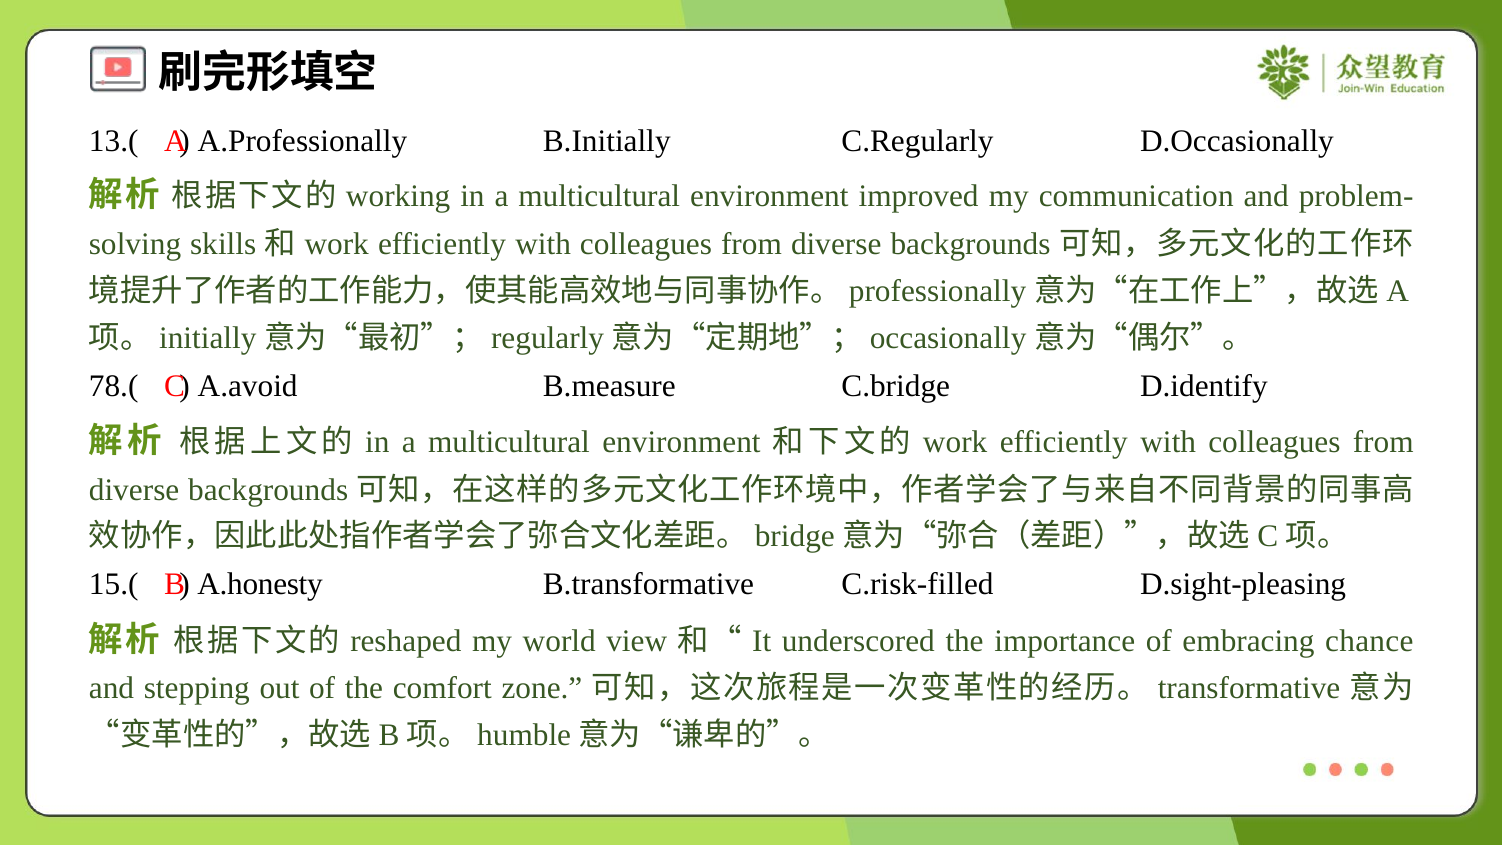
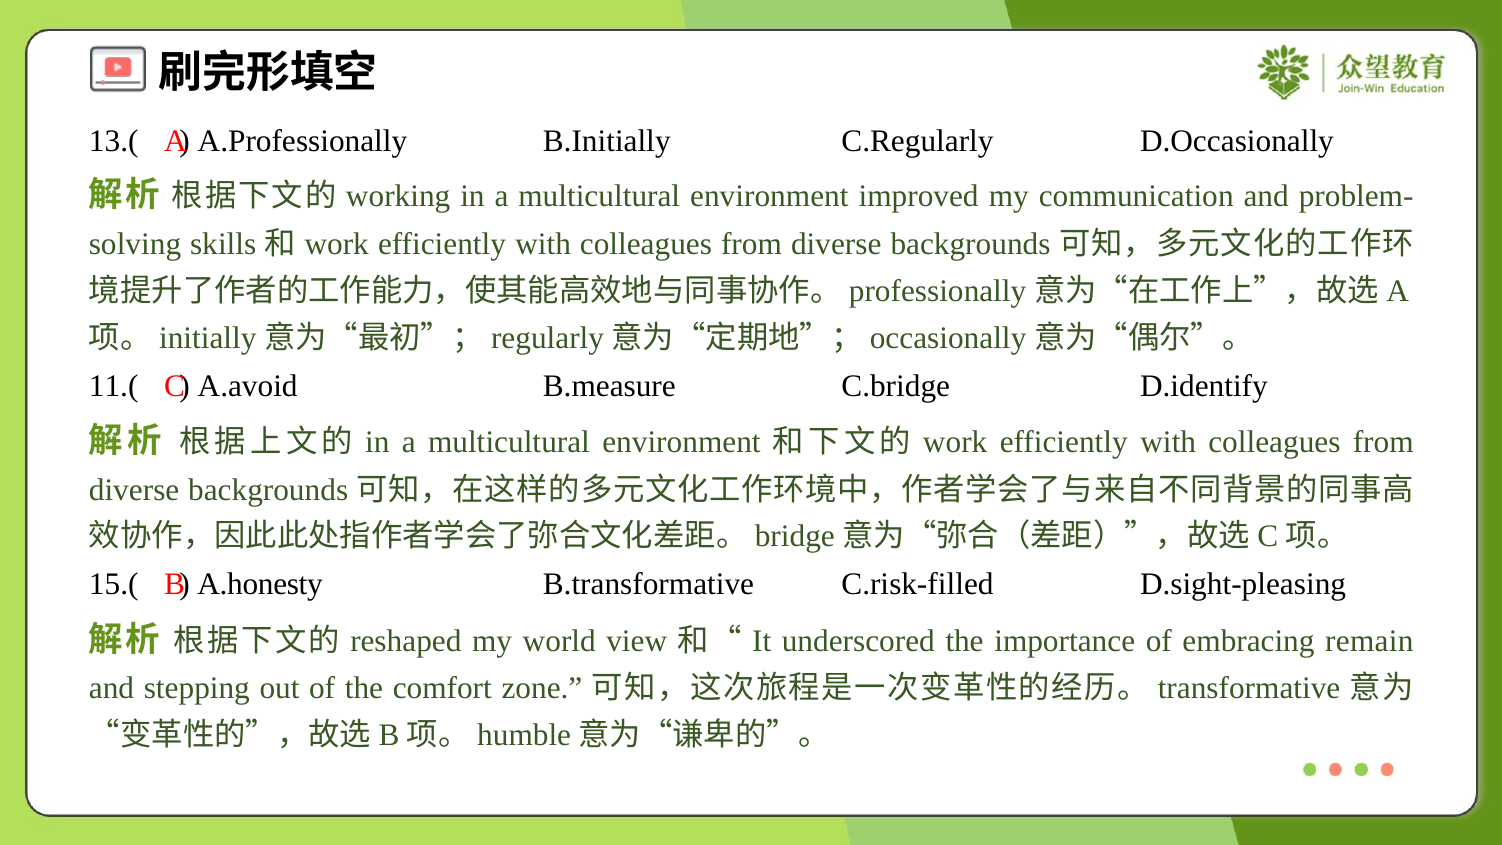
78.(: 78.( -> 11.(
chance: chance -> remain
